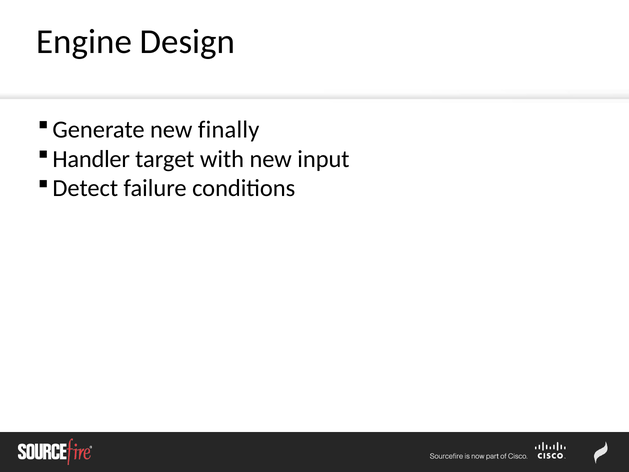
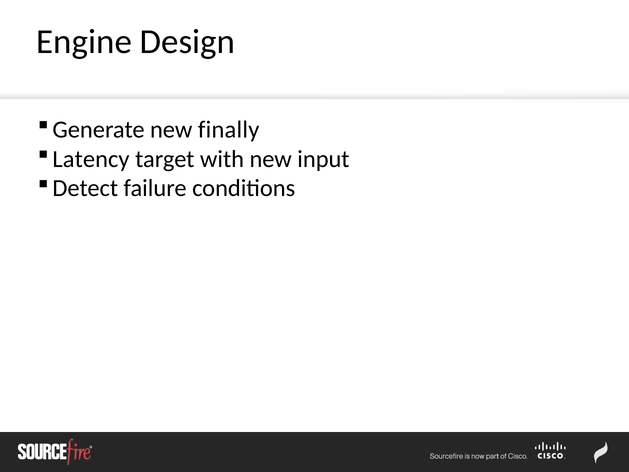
Handler: Handler -> Latency
